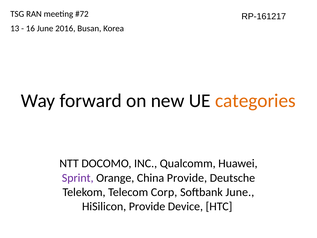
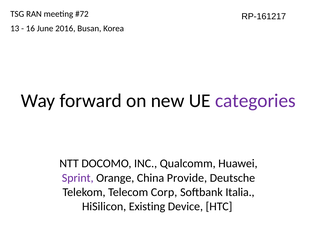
categories colour: orange -> purple
Softbank June: June -> Italia
HiSilicon Provide: Provide -> Existing
